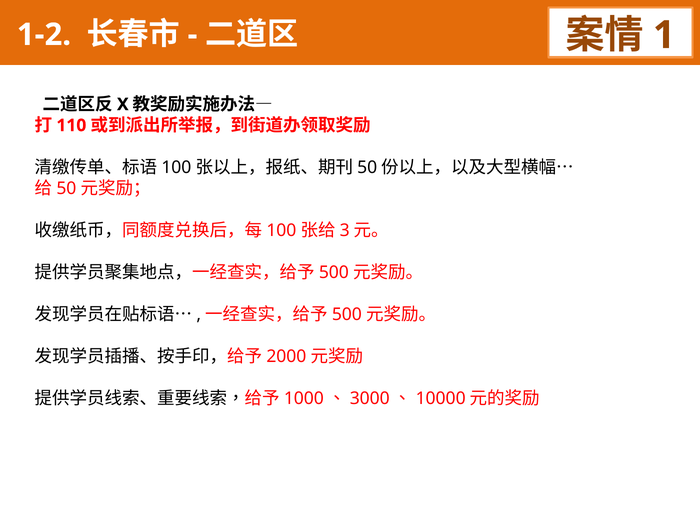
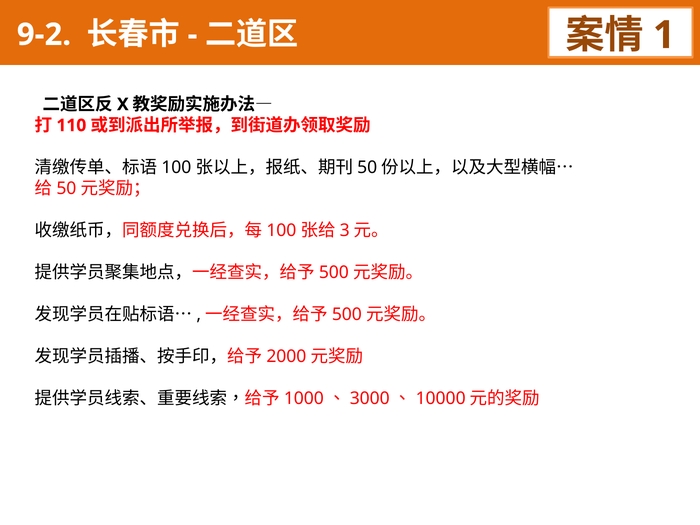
1-2: 1-2 -> 9-2
